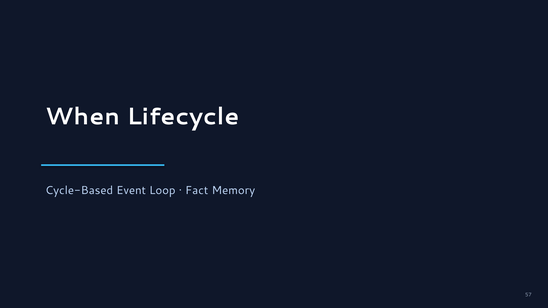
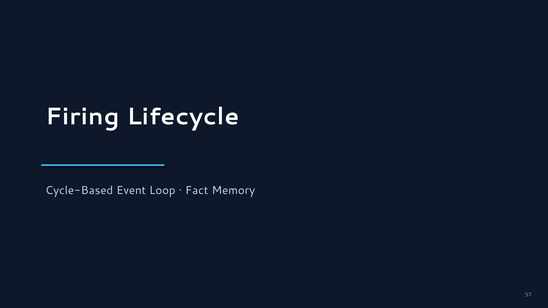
When: When -> Firing
